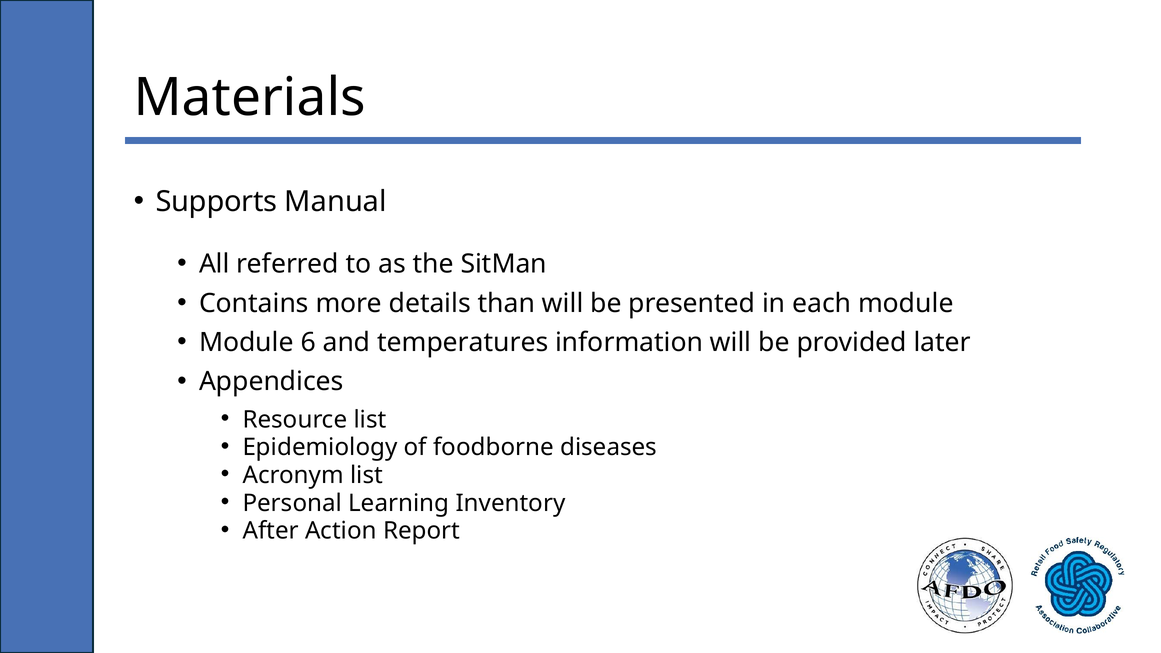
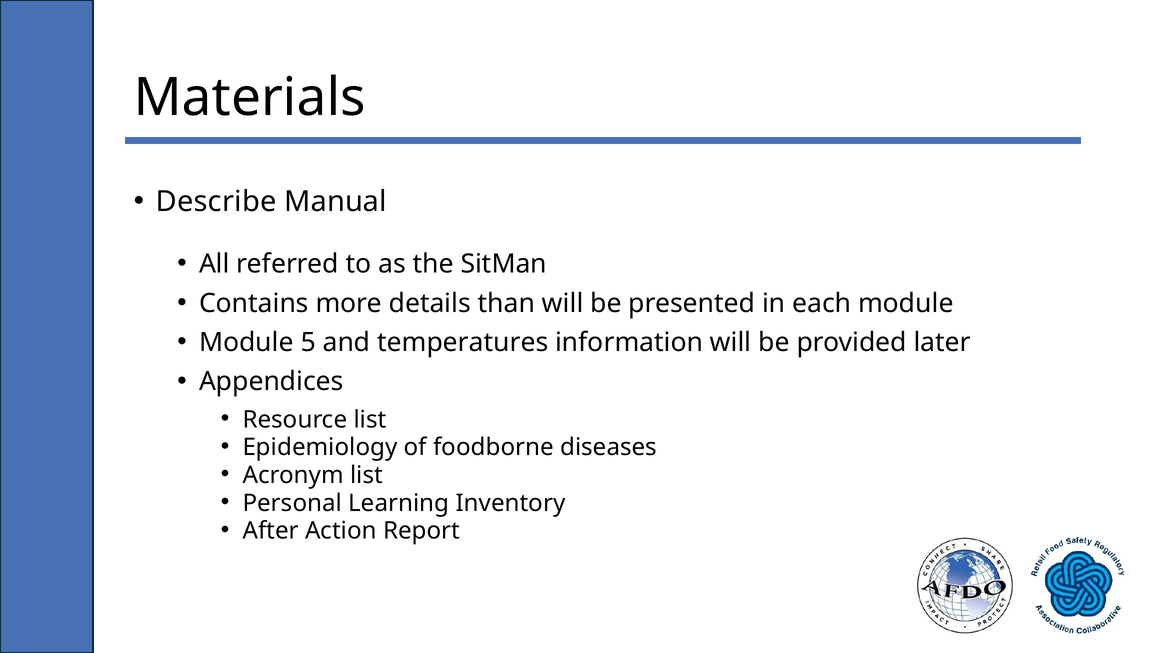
Supports: Supports -> Describe
6: 6 -> 5
